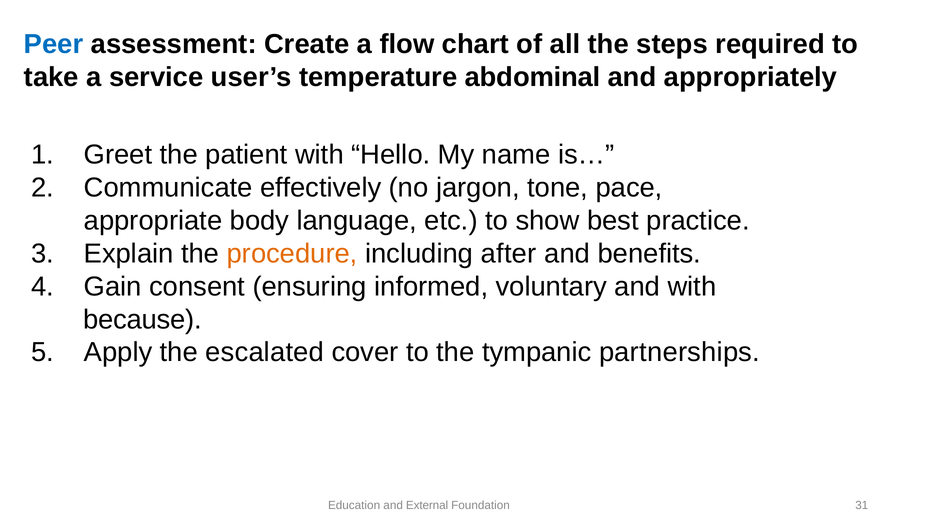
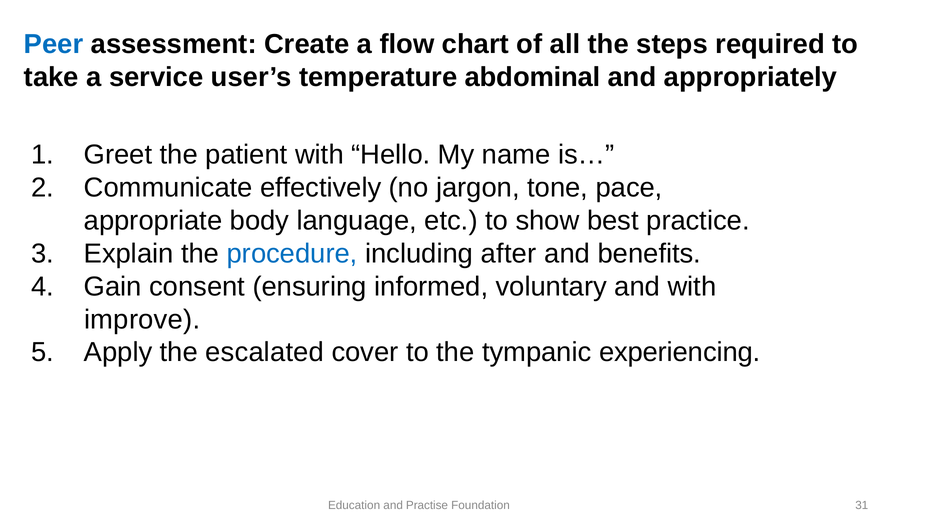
procedure colour: orange -> blue
because: because -> improve
partnerships: partnerships -> experiencing
External: External -> Practise
